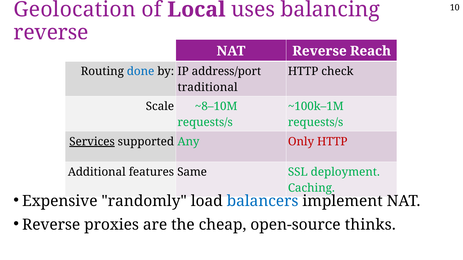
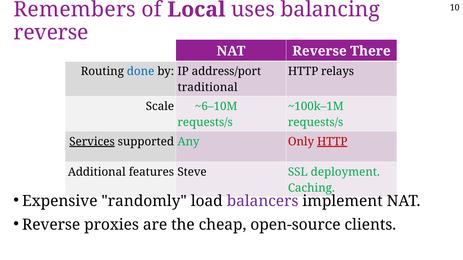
Geolocation: Geolocation -> Remembers
Reach: Reach -> There
check: check -> relays
~8–10M: ~8–10M -> ~6–10M
HTTP at (332, 142) underline: none -> present
Same: Same -> Steve
balancers colour: blue -> purple
thinks: thinks -> clients
